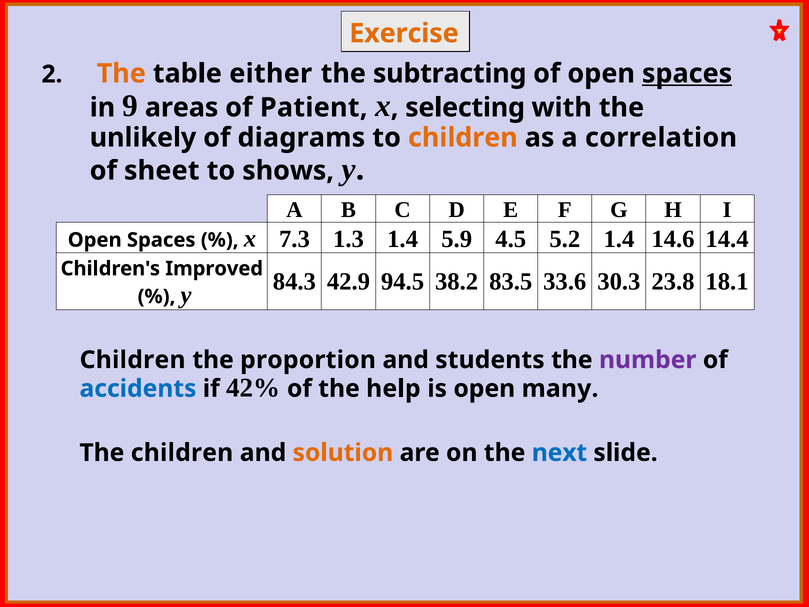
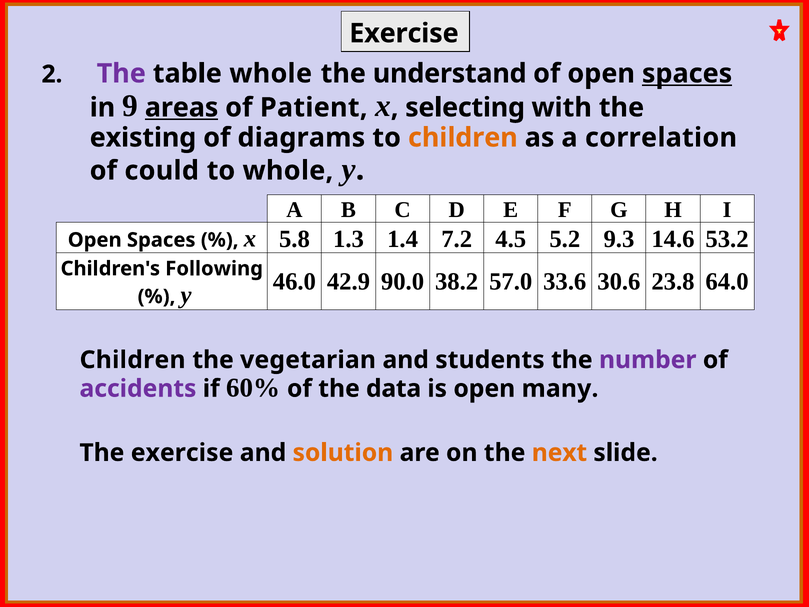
Exercise at (404, 33) colour: orange -> black
The at (121, 73) colour: orange -> purple
table either: either -> whole
subtracting: subtracting -> understand
areas underline: none -> present
unlikely: unlikely -> existing
sheet: sheet -> could
to shows: shows -> whole
7.3: 7.3 -> 5.8
5.9: 5.9 -> 7.2
5.2 1.4: 1.4 -> 9.3
14.4: 14.4 -> 53.2
Improved: Improved -> Following
84.3: 84.3 -> 46.0
94.5: 94.5 -> 90.0
83.5: 83.5 -> 57.0
30.3: 30.3 -> 30.6
18.1: 18.1 -> 64.0
proportion: proportion -> vegetarian
accidents colour: blue -> purple
42%: 42% -> 60%
help: help -> data
The children: children -> exercise
next colour: blue -> orange
